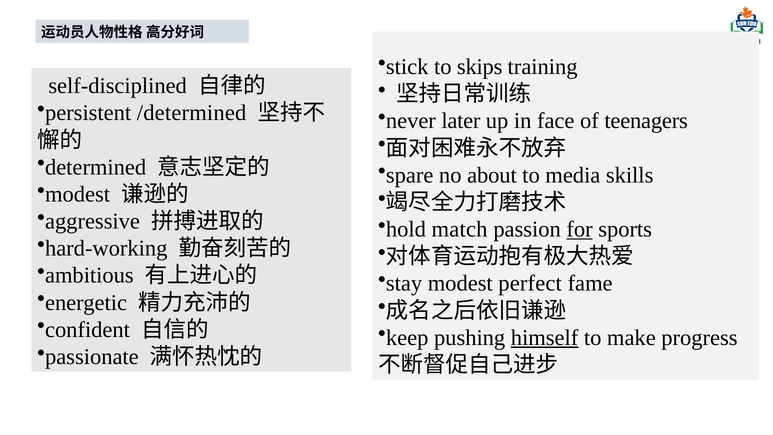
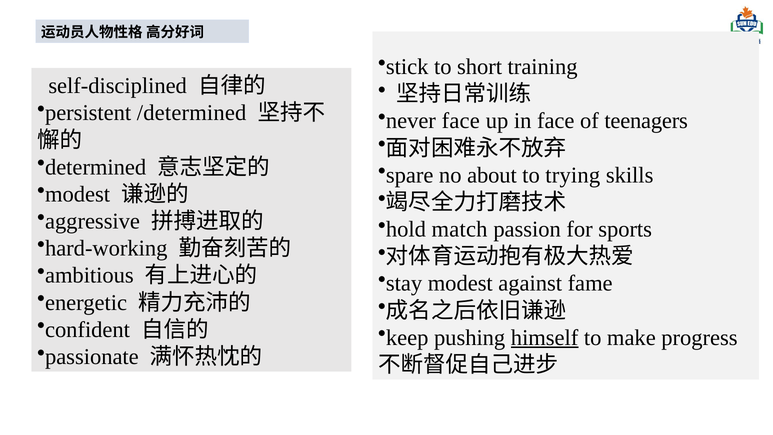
skips: skips -> short
never later: later -> face
media: media -> trying
for underline: present -> none
perfect: perfect -> against
